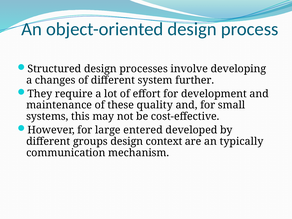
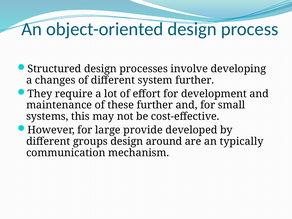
these quality: quality -> further
entered: entered -> provide
context: context -> around
